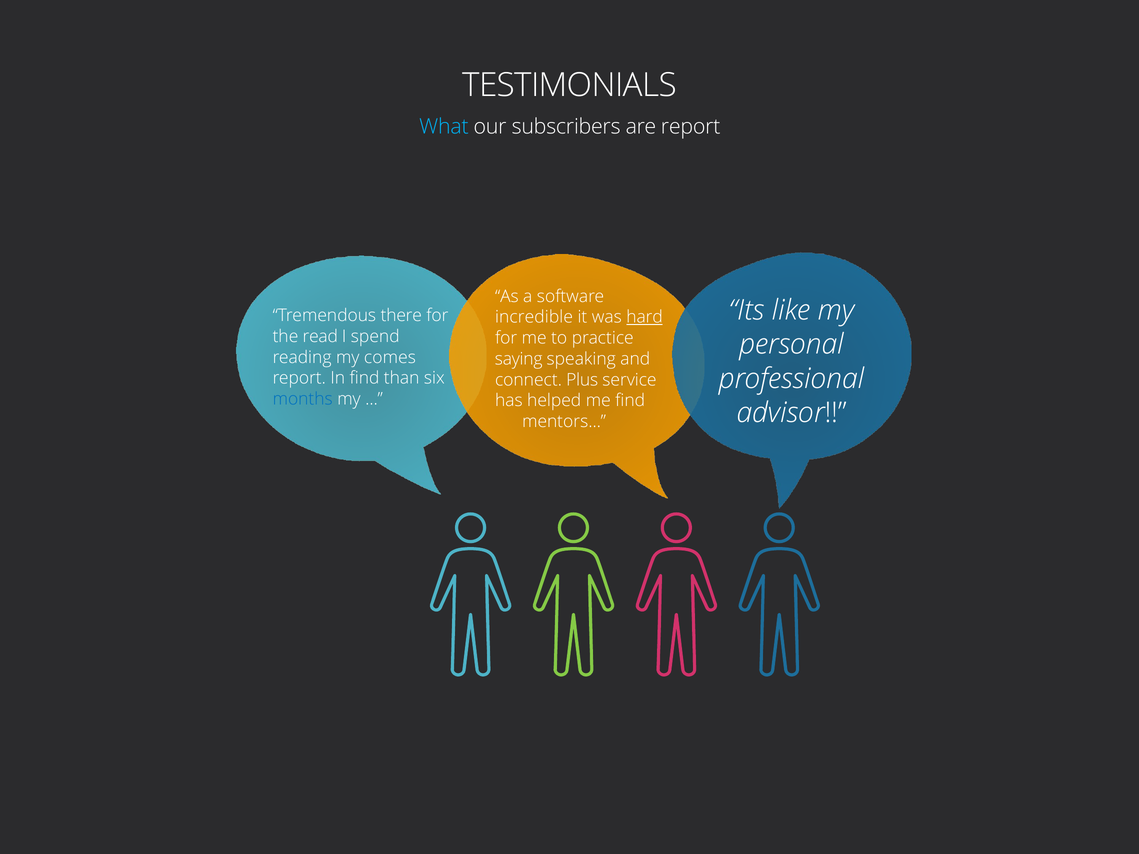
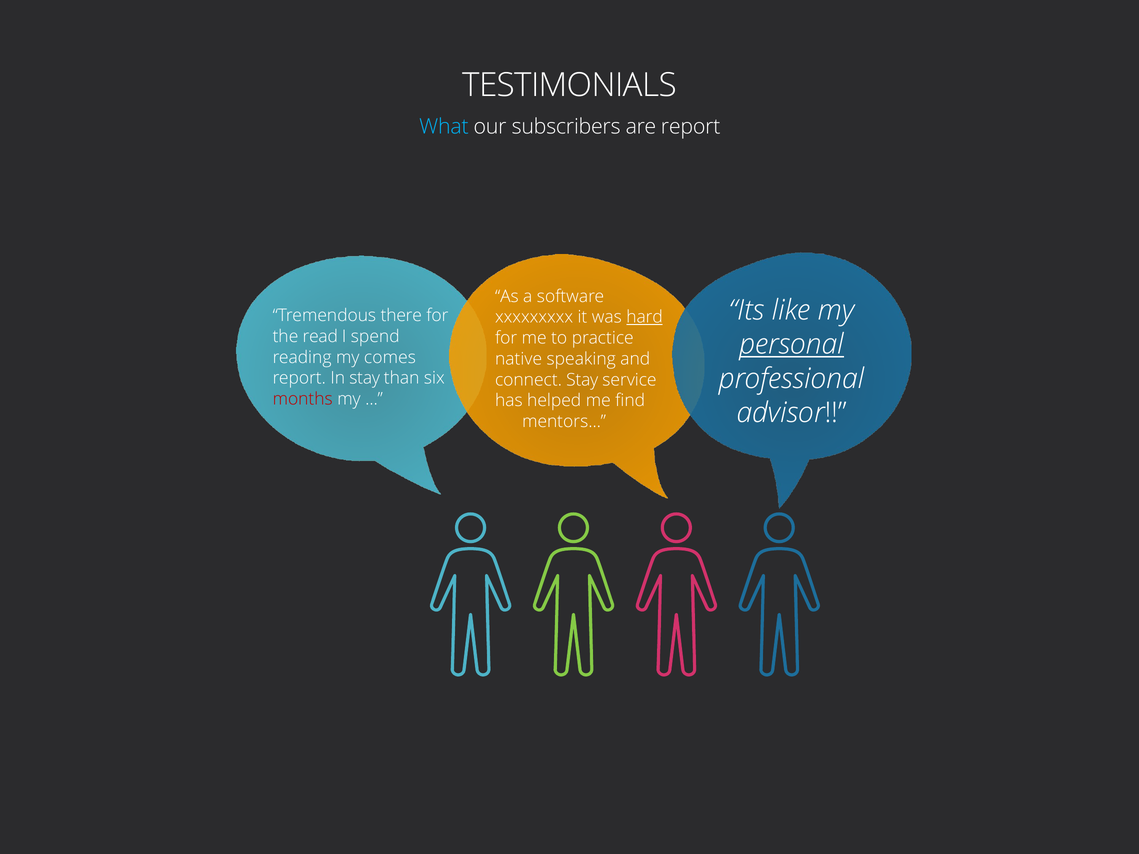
incredible: incredible -> xxxxxxxxx
personal underline: none -> present
saying: saying -> native
In find: find -> stay
connect Plus: Plus -> Stay
months colour: blue -> red
